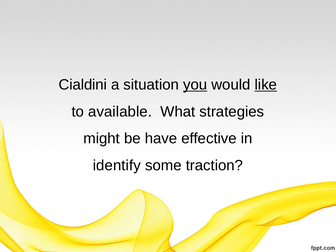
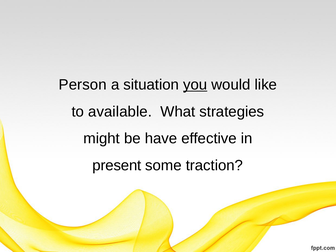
Cialdini: Cialdini -> Person
like underline: present -> none
identify: identify -> present
